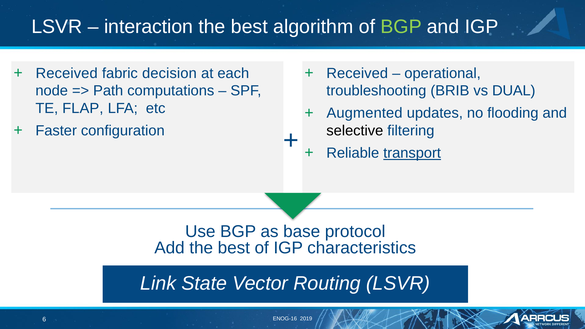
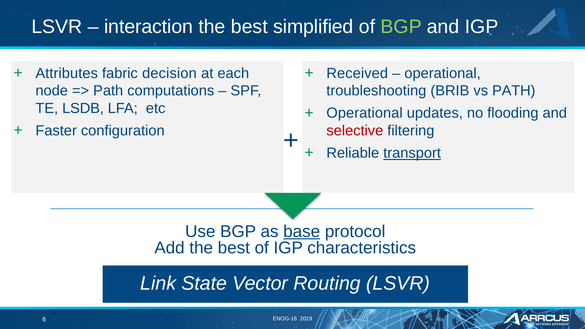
algorithm: algorithm -> simplified
Received at (67, 73): Received -> Attributes
vs DUAL: DUAL -> PATH
FLAP: FLAP -> LSDB
Augmented at (365, 113): Augmented -> Operational
selective colour: black -> red
base underline: none -> present
